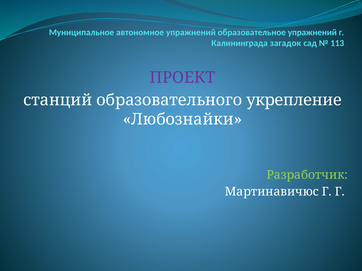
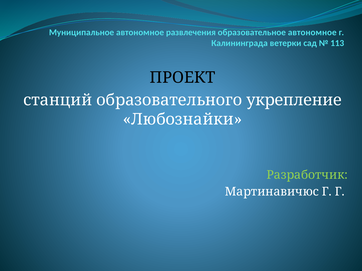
автономное упражнений: упражнений -> развлечения
образовательное упражнений: упражнений -> автономное
загадок: загадок -> ветерки
ПРОЕКТ colour: purple -> black
